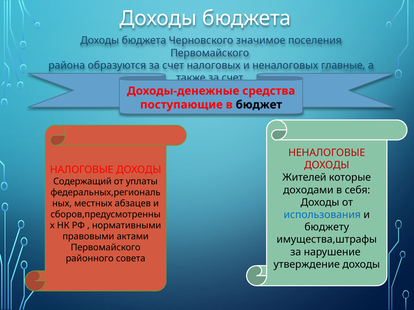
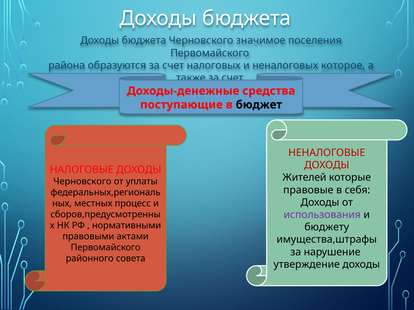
главные: главные -> которое
Содержащий at (82, 182): Содержащий -> Черновского
доходами: доходами -> правовые
абзацев: абзацев -> процесс
использования colour: blue -> purple
